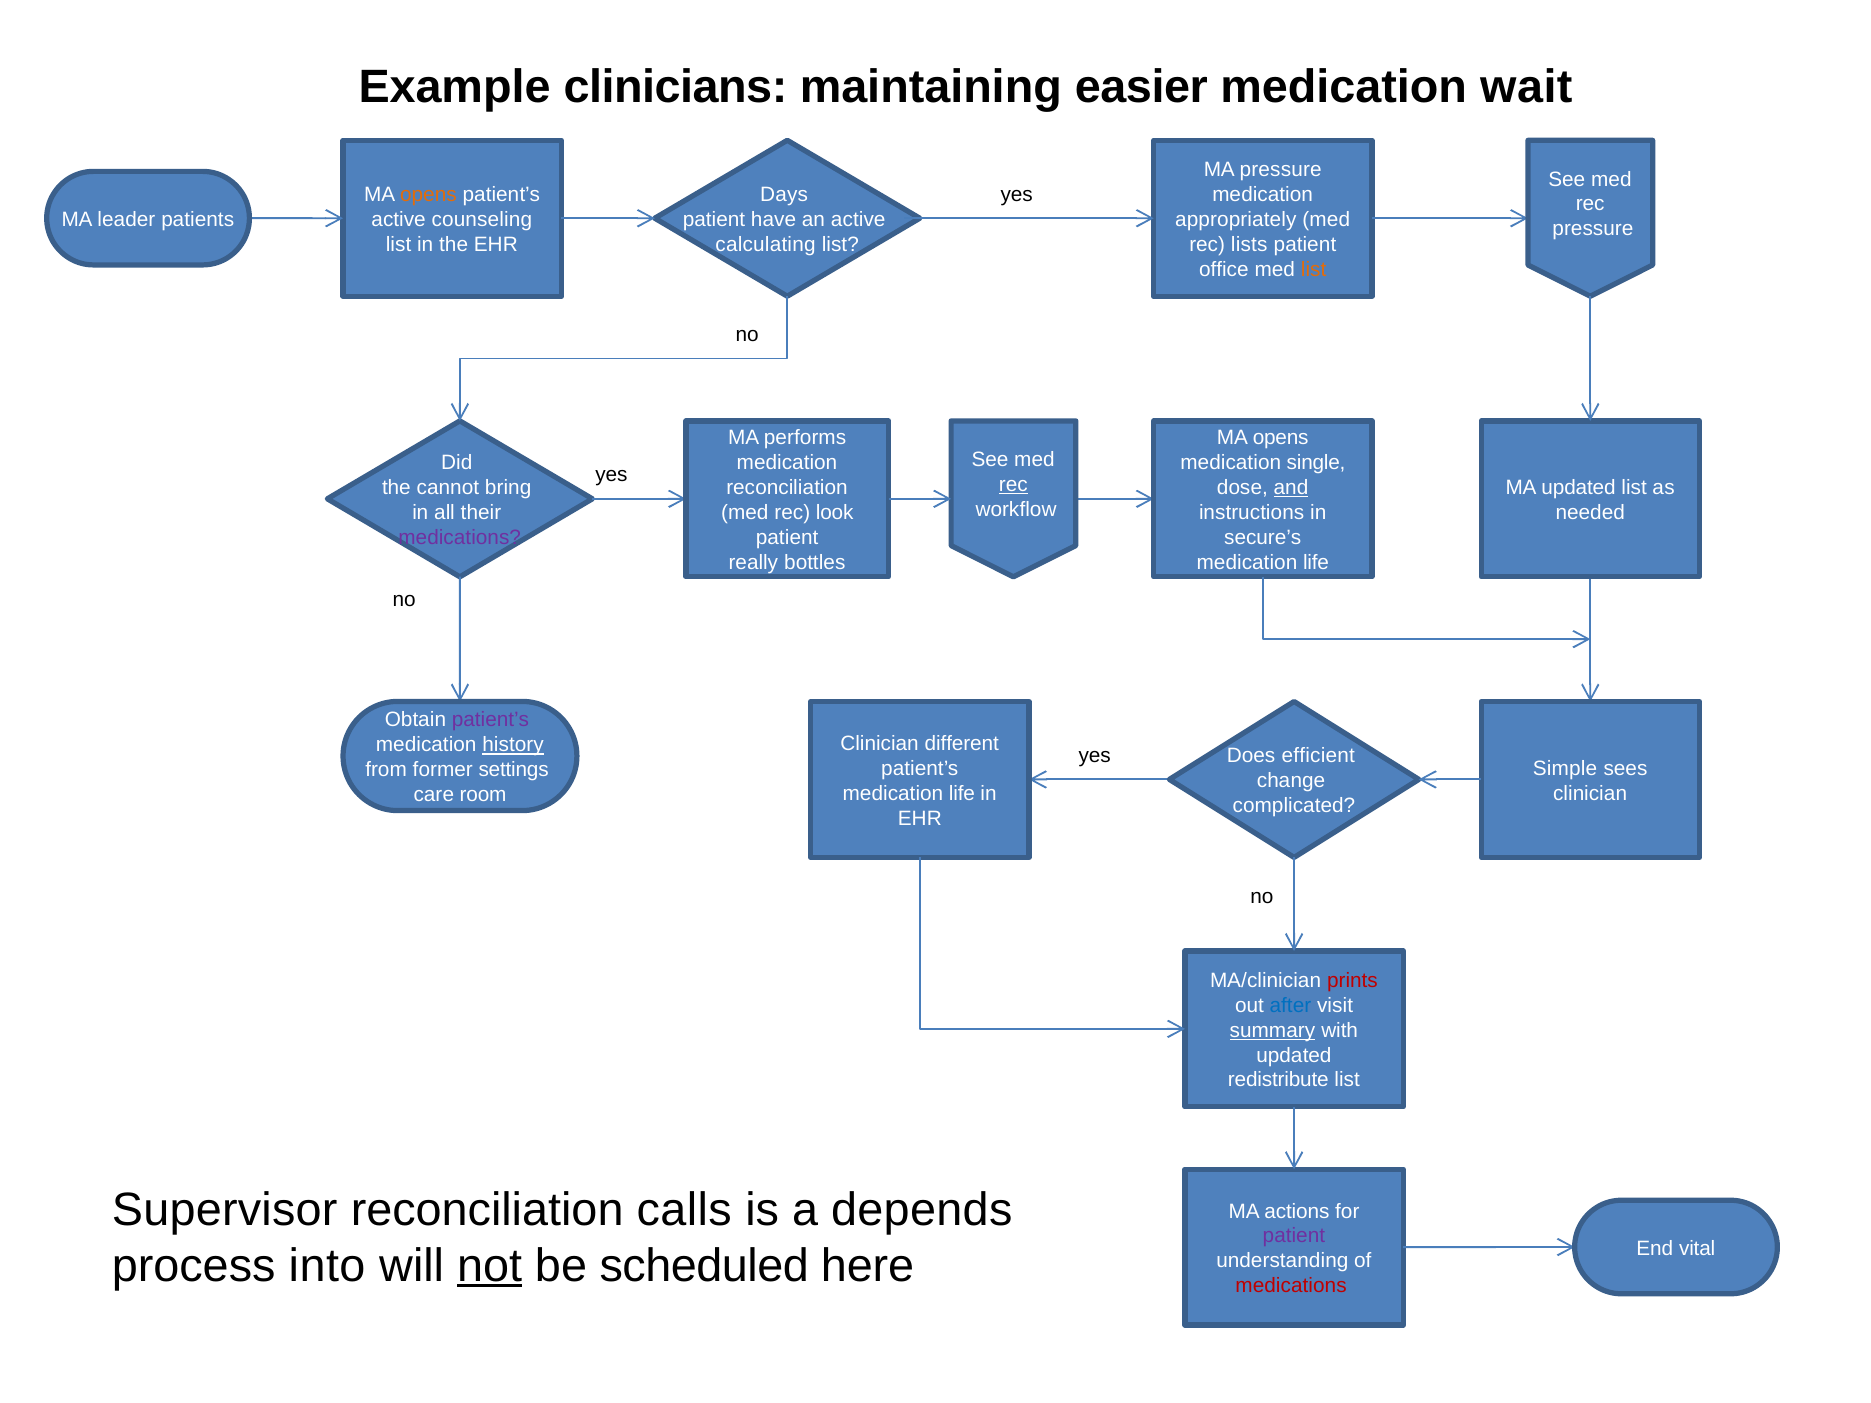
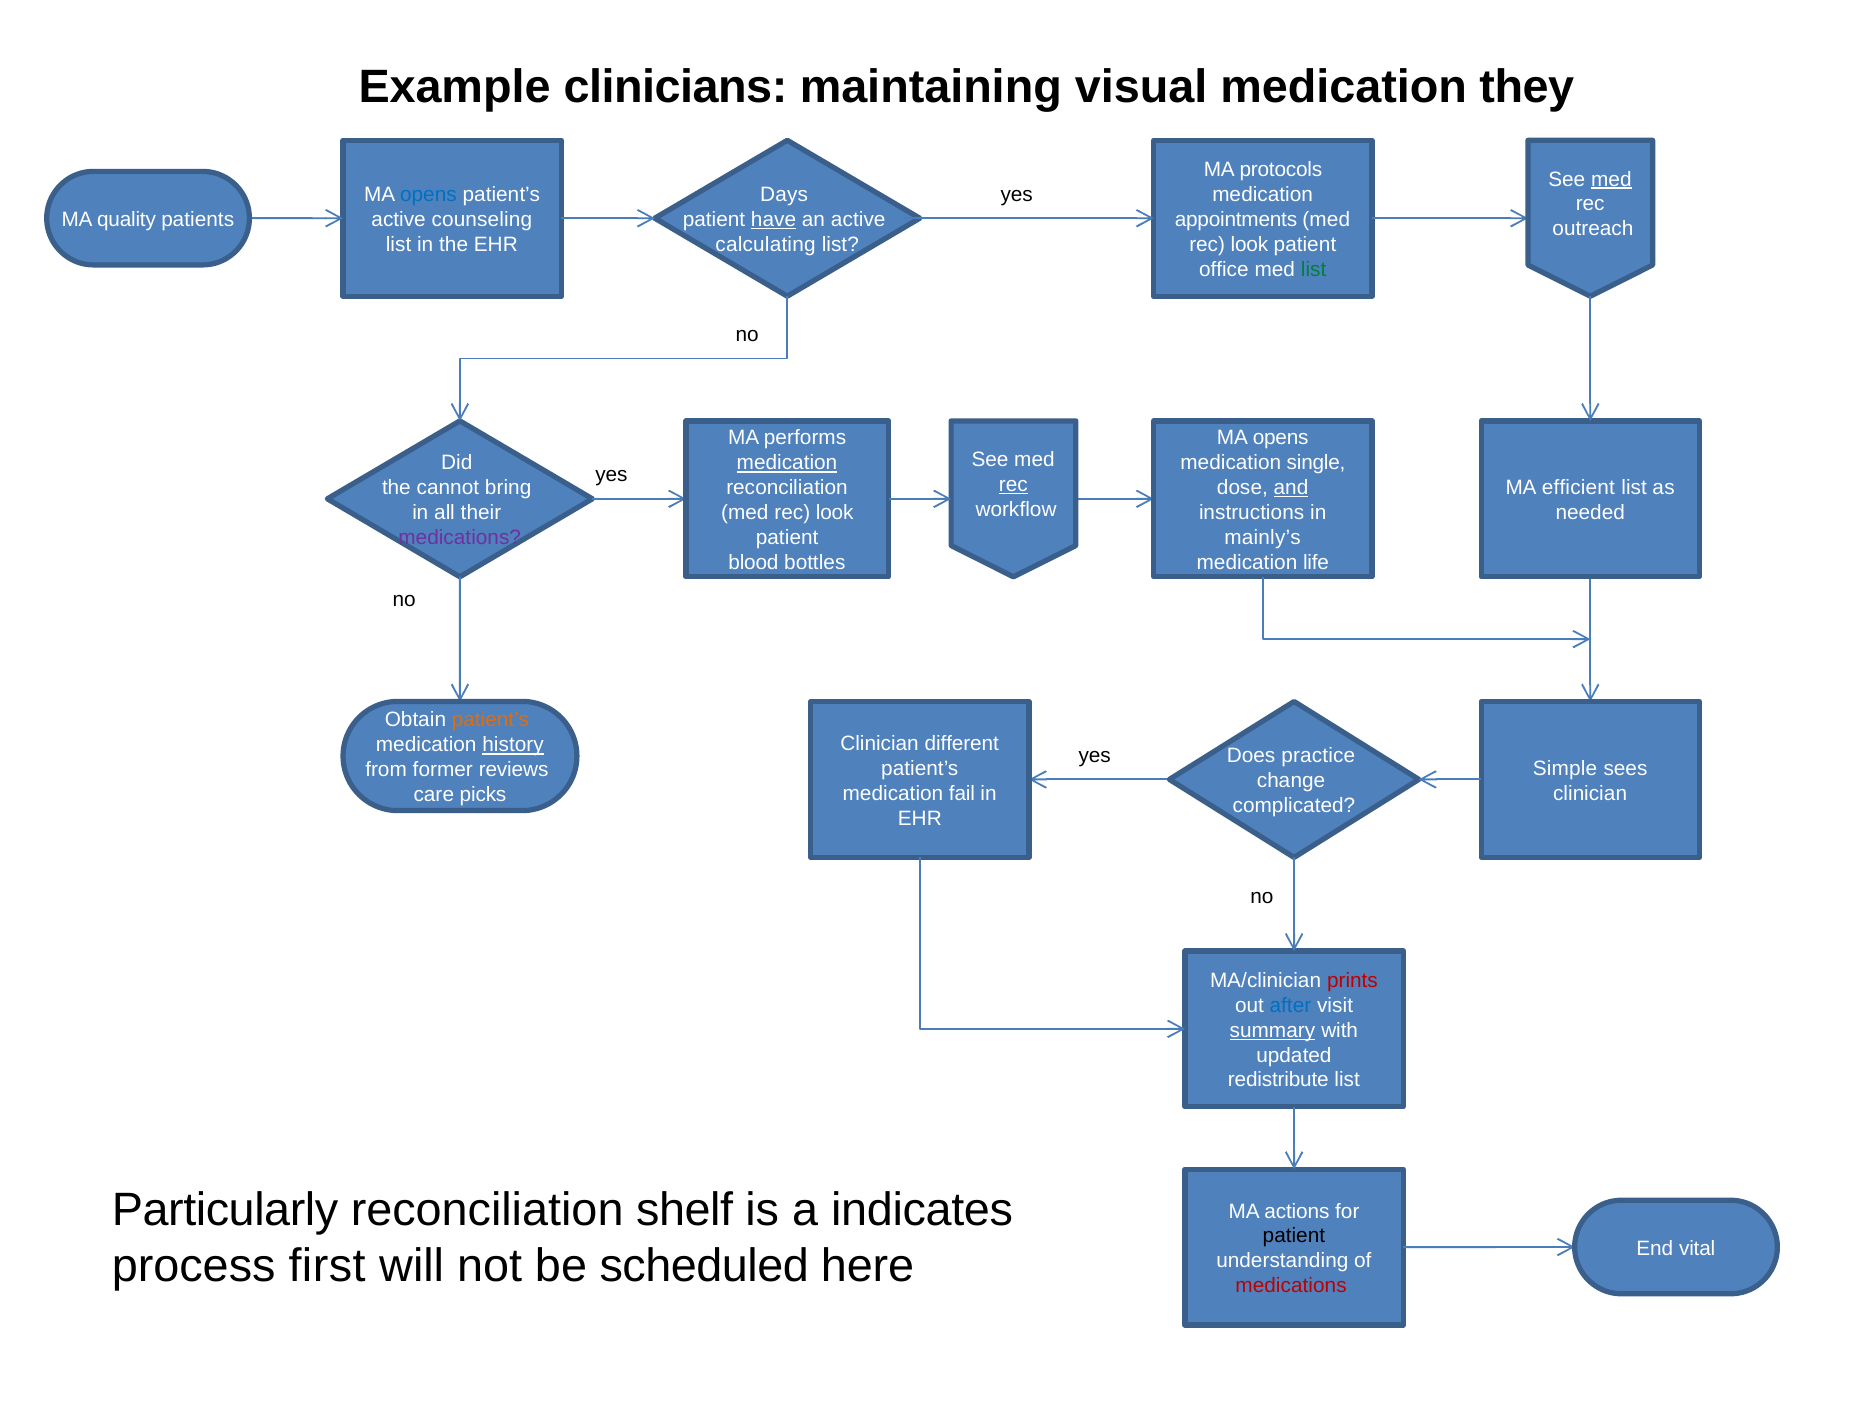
easier: easier -> visual
wait: wait -> they
MA pressure: pressure -> protocols
med at (1611, 179) underline: none -> present
opens at (428, 195) colour: orange -> blue
leader: leader -> quality
have underline: none -> present
appropriately: appropriately -> appointments
pressure at (1593, 229): pressure -> outreach
lists at (1249, 245): lists -> look
list at (1314, 270) colour: orange -> green
medication at (787, 463) underline: none -> present
MA updated: updated -> efficient
secure’s: secure’s -> mainly’s
really: really -> blood
patient’s at (490, 720) colour: purple -> orange
efficient: efficient -> practice
settings: settings -> reviews
life at (962, 793): life -> fail
room: room -> picks
Supervisor: Supervisor -> Particularly
calls: calls -> shelf
depends: depends -> indicates
patient at (1294, 1236) colour: purple -> black
into: into -> first
not underline: present -> none
